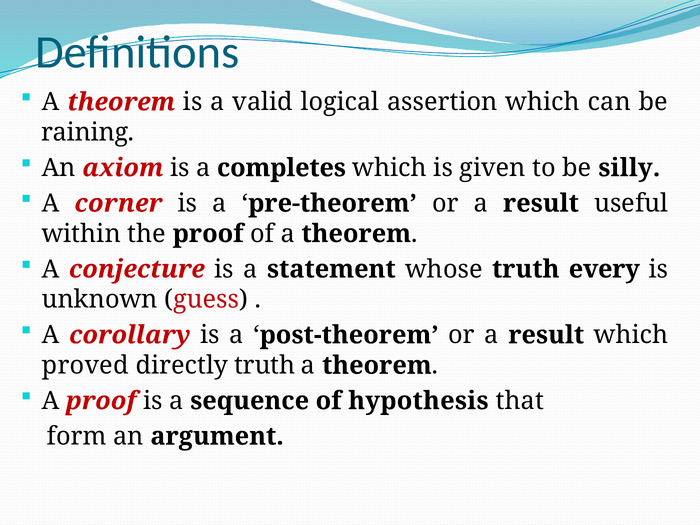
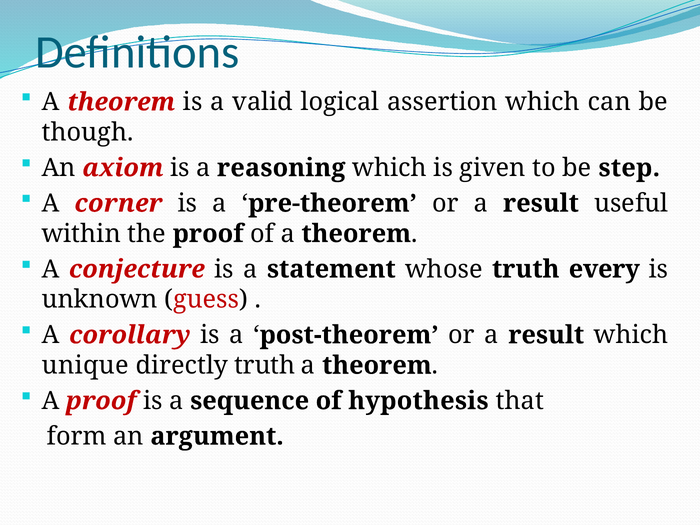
raining: raining -> though
completes: completes -> reasoning
silly: silly -> step
proved: proved -> unique
